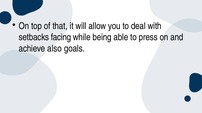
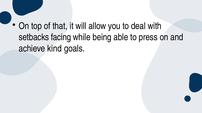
also: also -> kind
